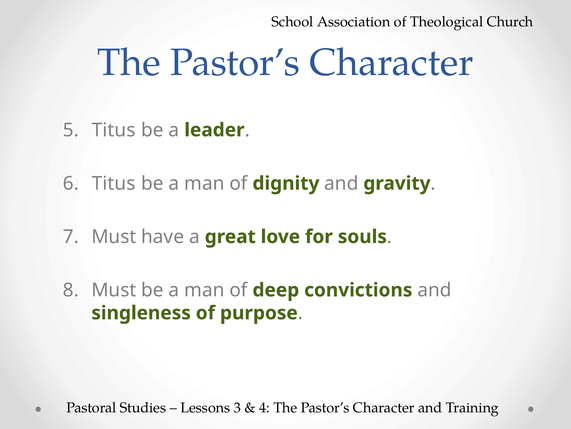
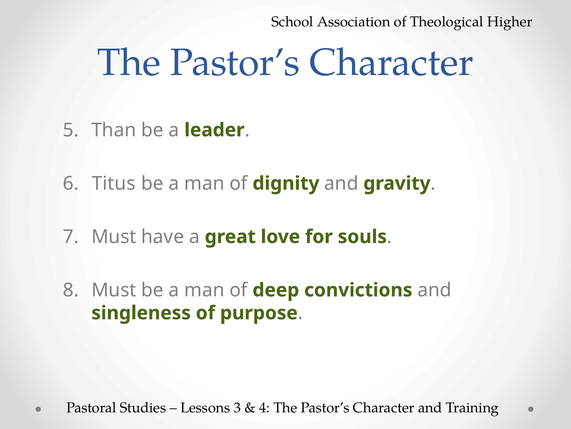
Church: Church -> Higher
Titus at (114, 130): Titus -> Than
